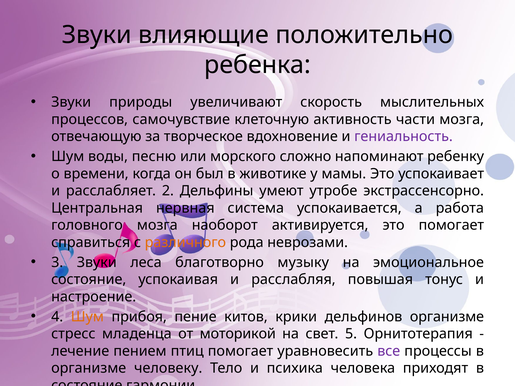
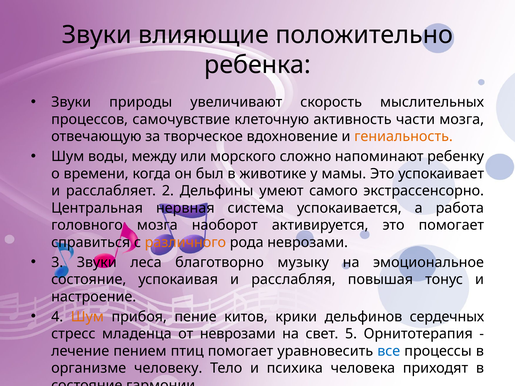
гениальность colour: purple -> orange
песню: песню -> между
утробе: утробе -> самого
дельфинов организме: организме -> сердечных
от моторикой: моторикой -> неврозами
все colour: purple -> blue
